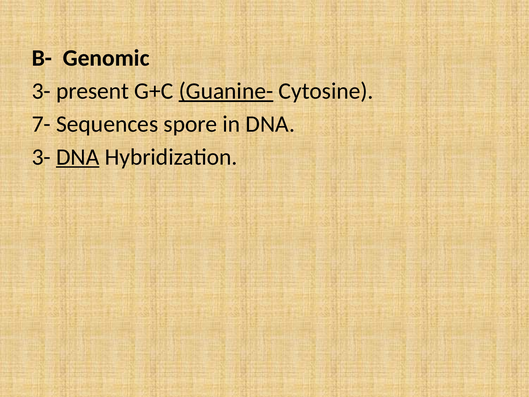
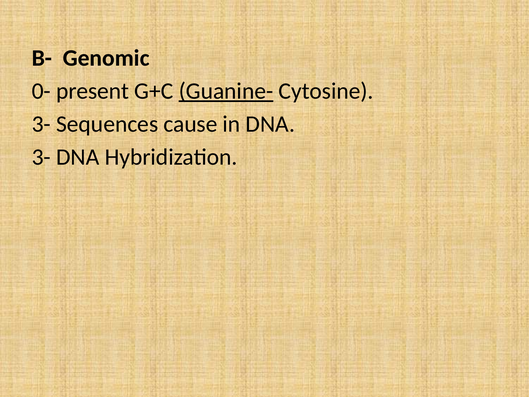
3- at (41, 91): 3- -> 0-
7- at (41, 124): 7- -> 3-
spore: spore -> cause
DNA at (78, 157) underline: present -> none
